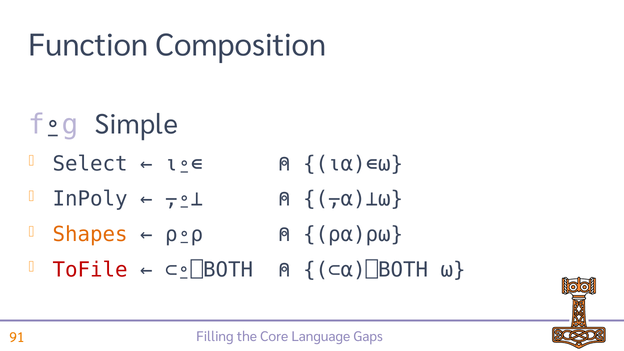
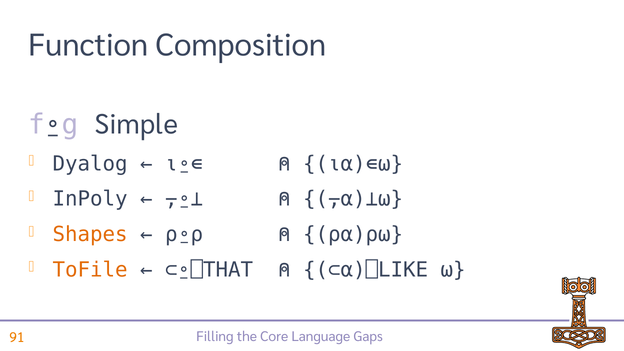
Select: Select -> Dyalog
ToFile colour: red -> orange
⊂⍛⎕BOTH: ⊂⍛⎕BOTH -> ⊂⍛⎕THAT
⊂⍺)⎕BOTH: ⊂⍺)⎕BOTH -> ⊂⍺)⎕LIKE
